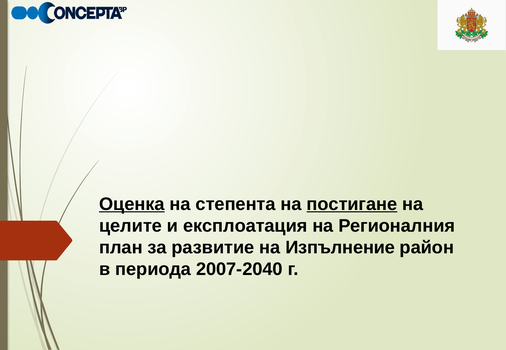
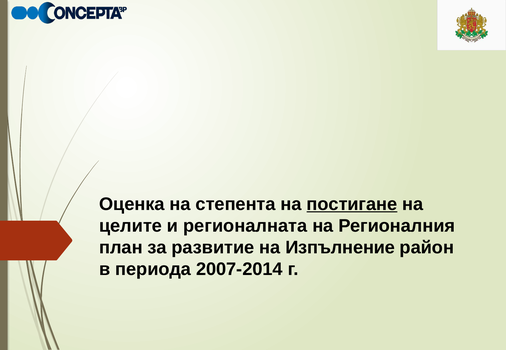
Оценка underline: present -> none
експлоатация: експлоатация -> регионалната
2007-2040: 2007-2040 -> 2007-2014
